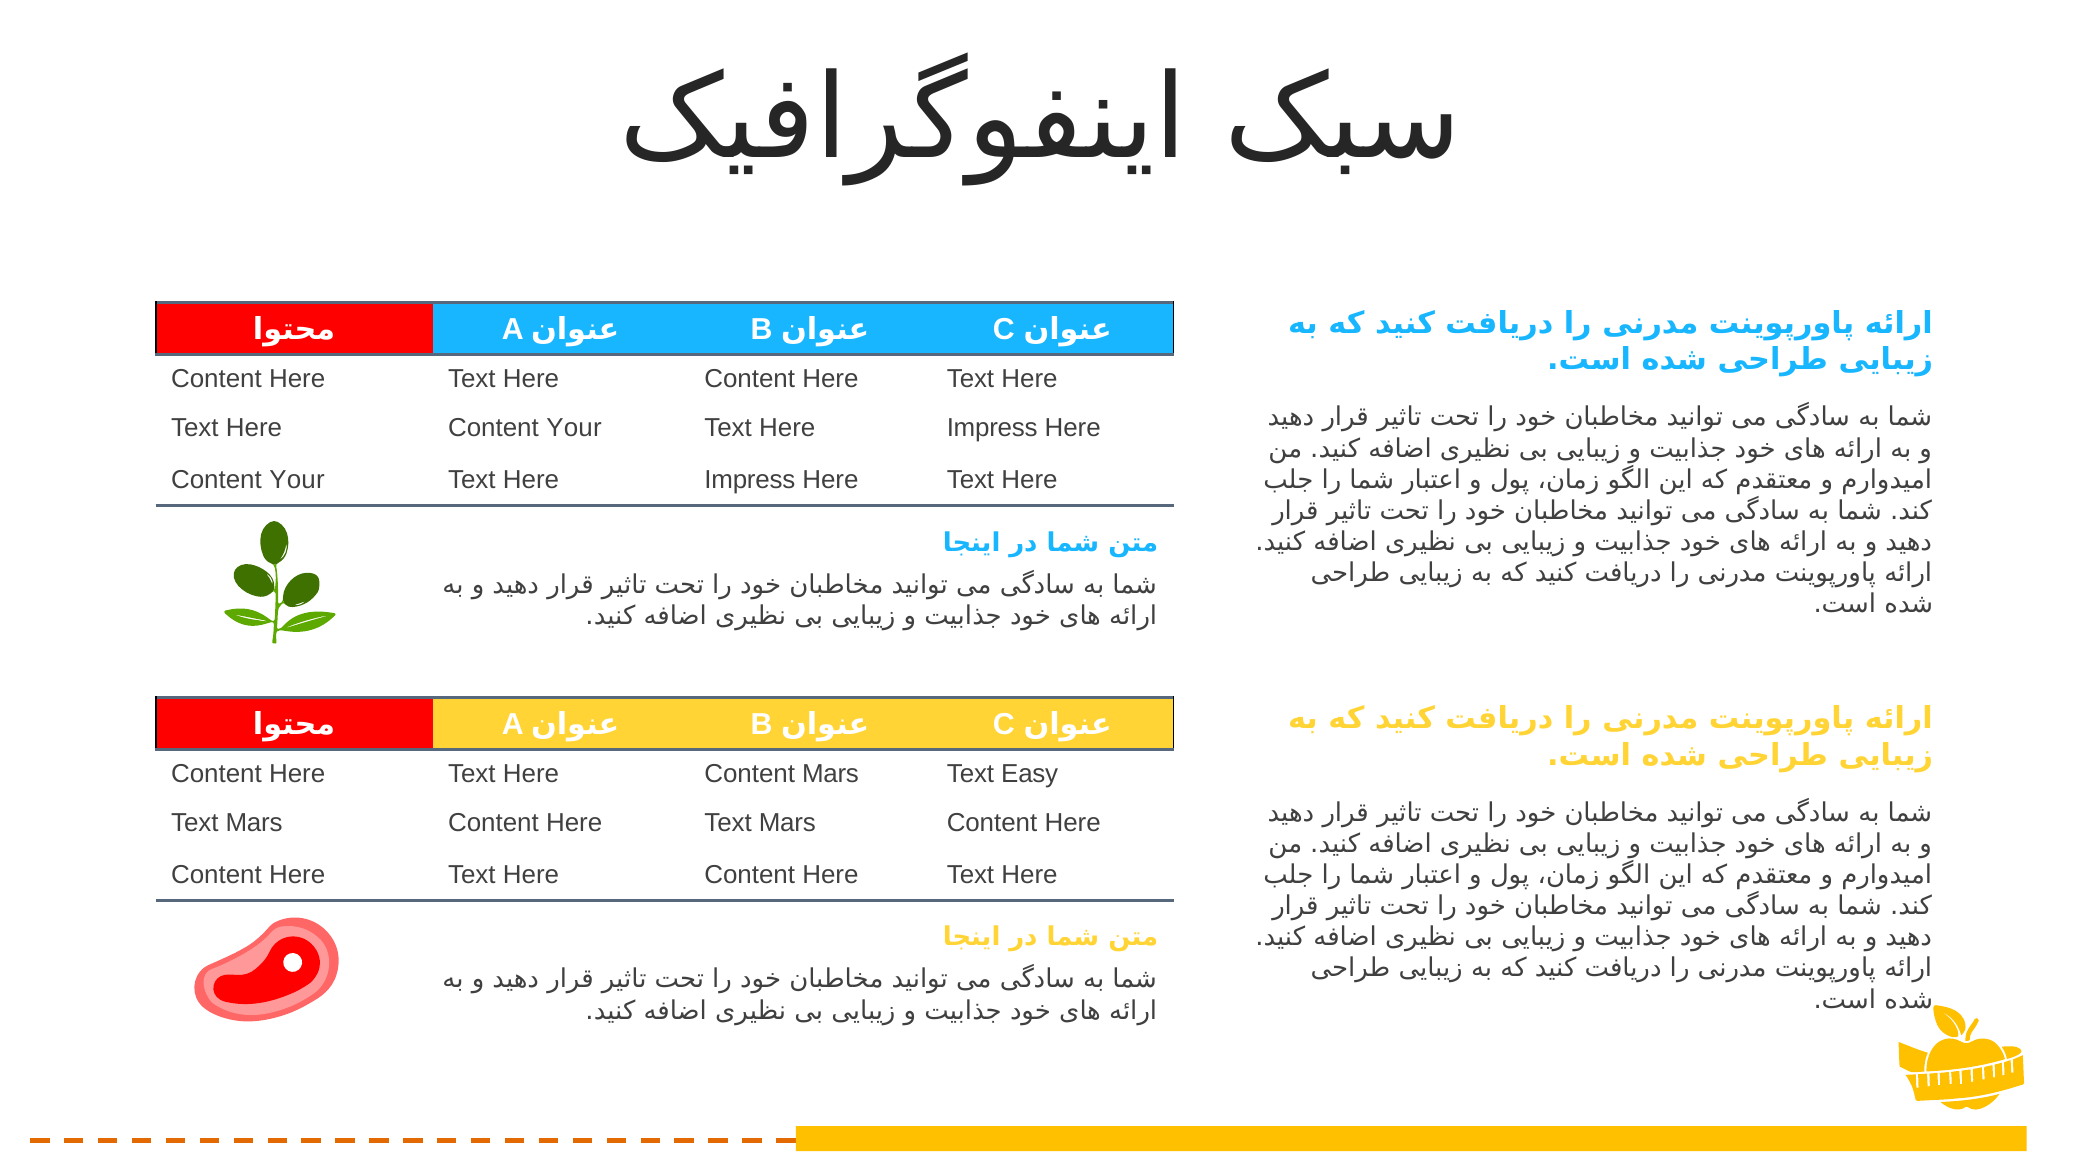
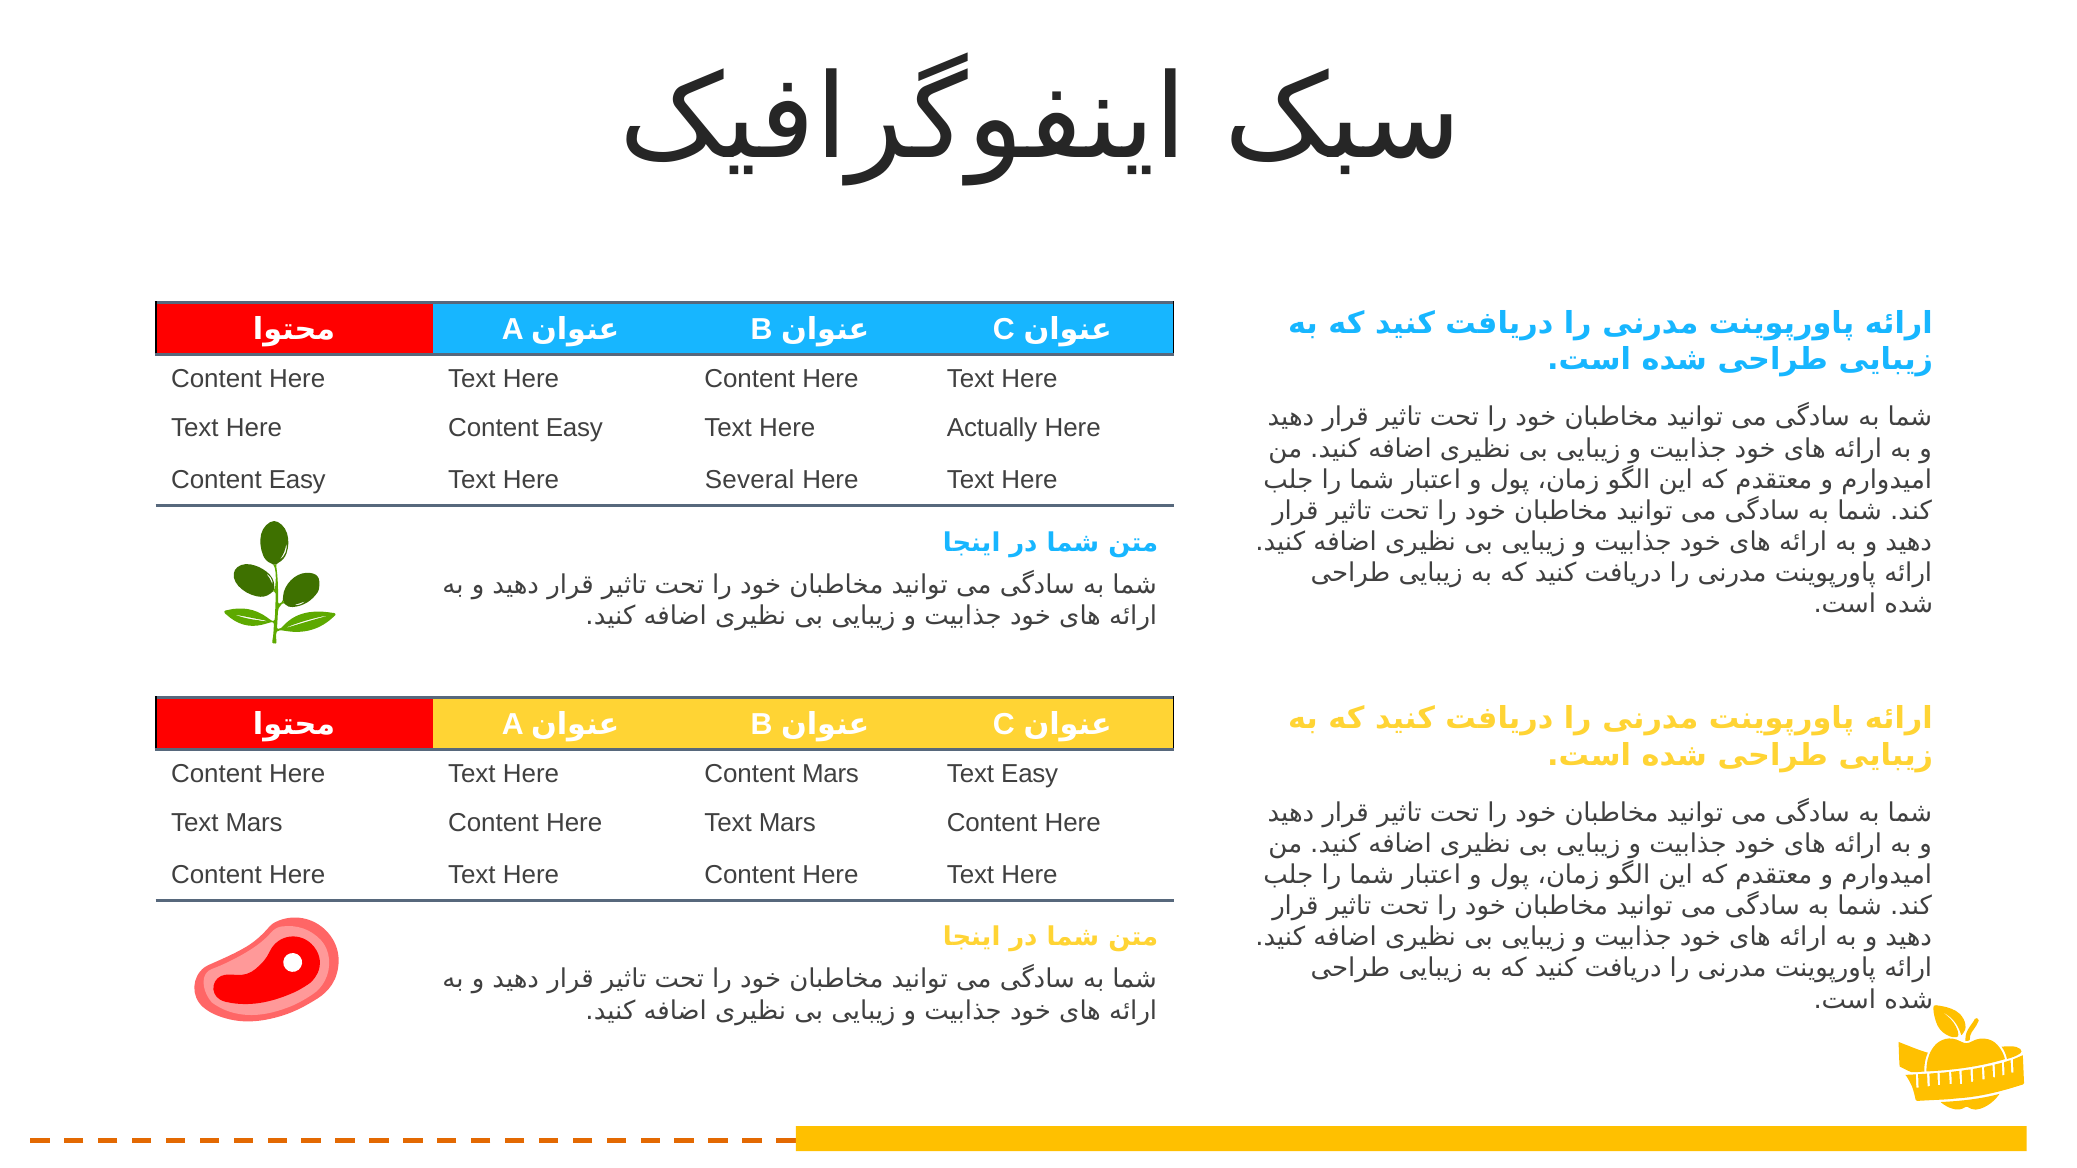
Text Here Content Your: Your -> Easy
Impress at (992, 428): Impress -> Actually
Your at (297, 480): Your -> Easy
Impress at (750, 480): Impress -> Several
